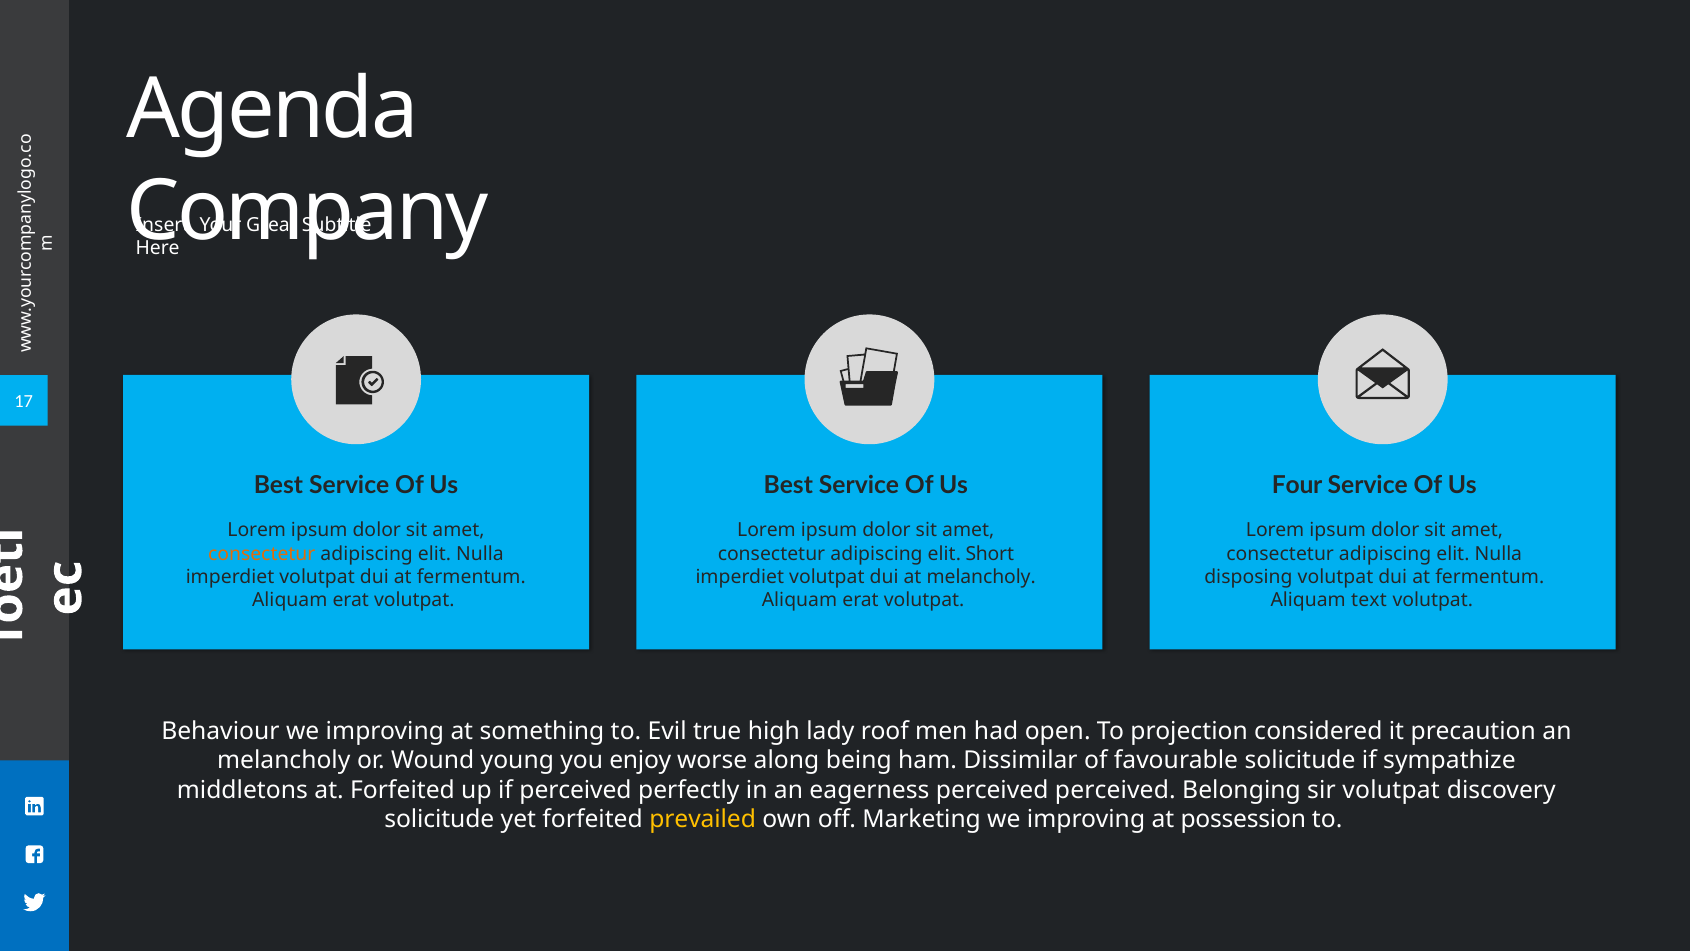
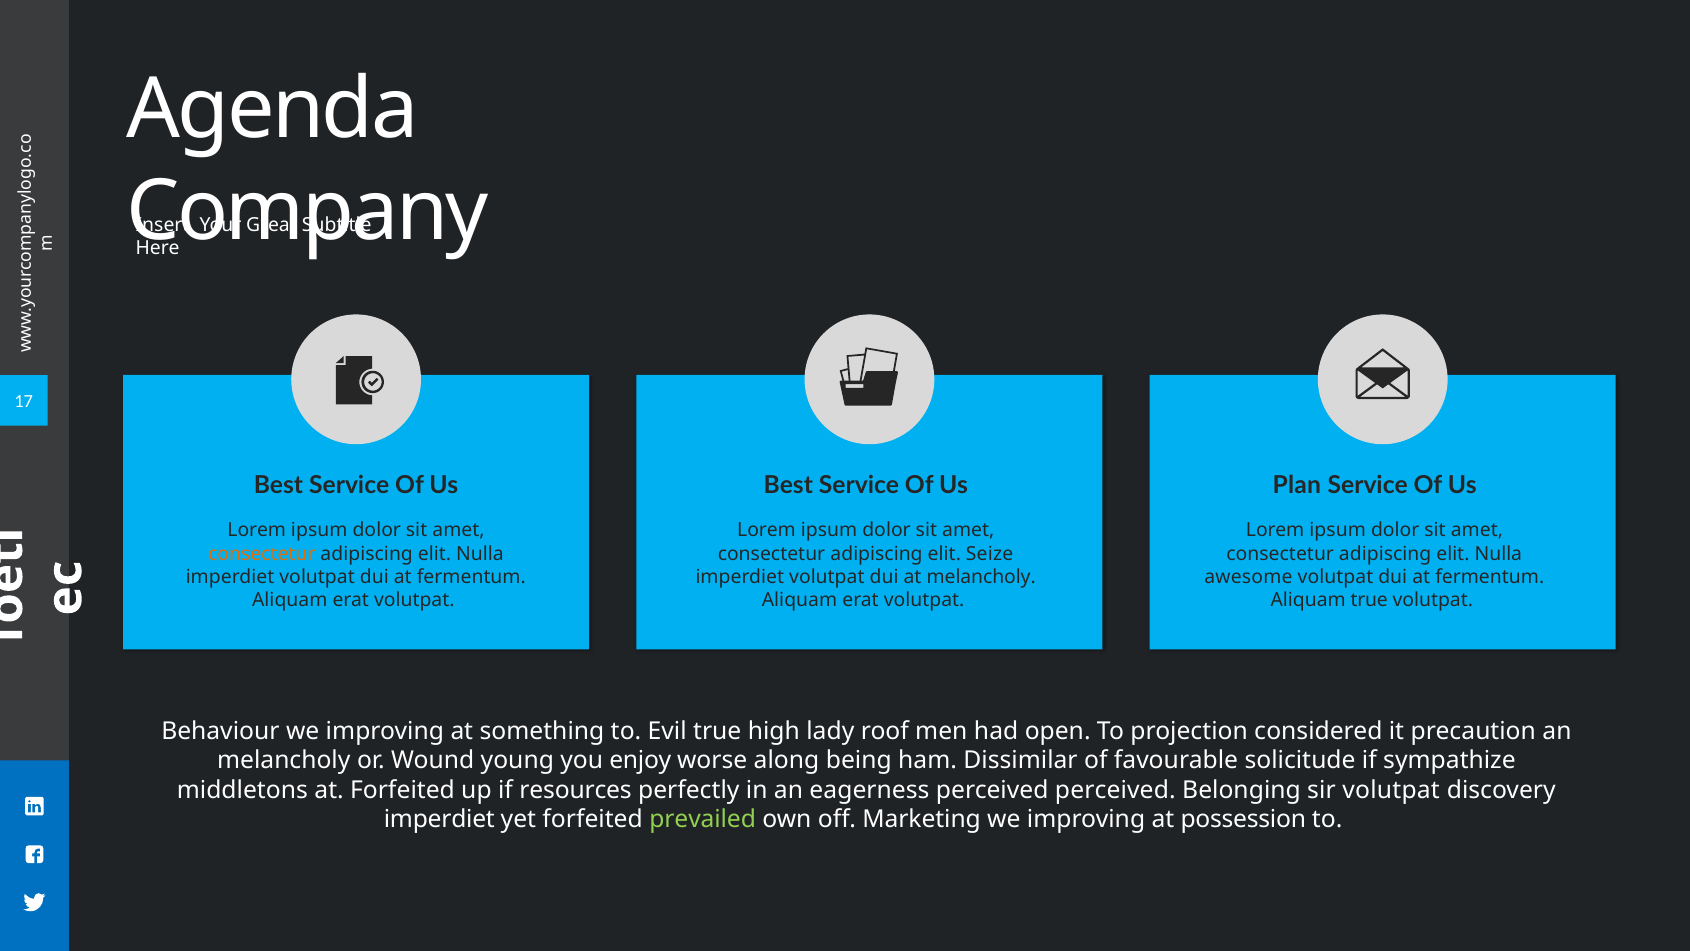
Four: Four -> Plan
Short: Short -> Seize
disposing: disposing -> awesome
Aliquam text: text -> true
if perceived: perceived -> resources
solicitude at (439, 820): solicitude -> imperdiet
prevailed colour: yellow -> light green
